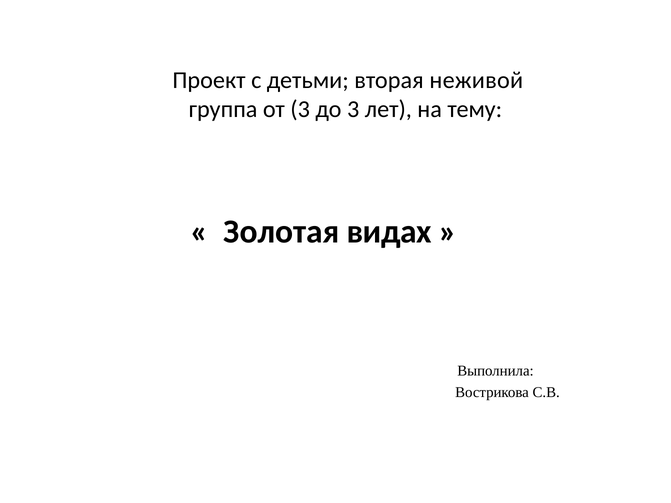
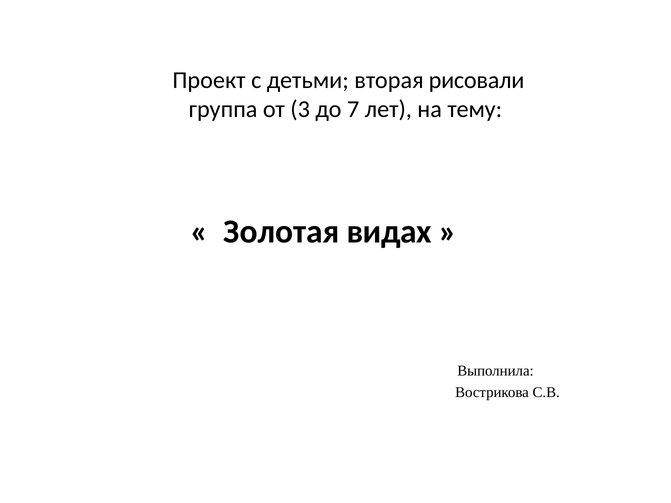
неживой: неживой -> рисовали
до 3: 3 -> 7
